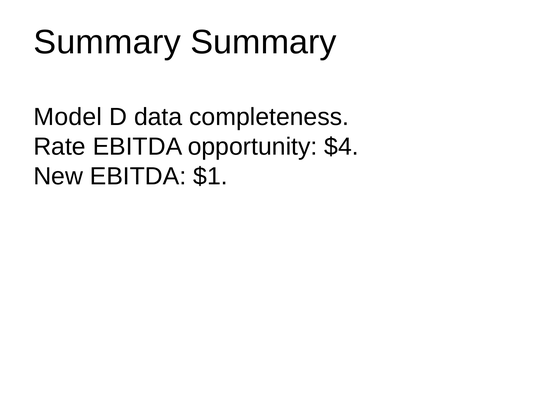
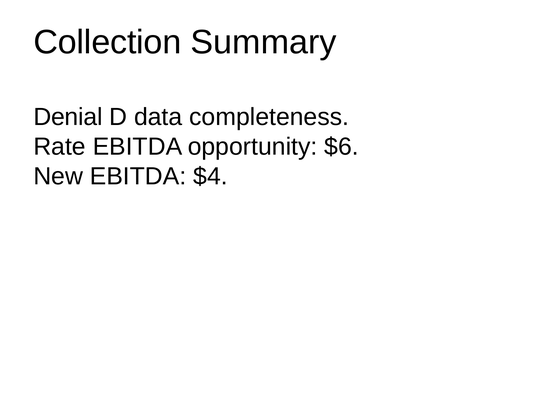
Summary at (107, 42): Summary -> Collection
Model: Model -> Denial
$4: $4 -> $6
$1: $1 -> $4
